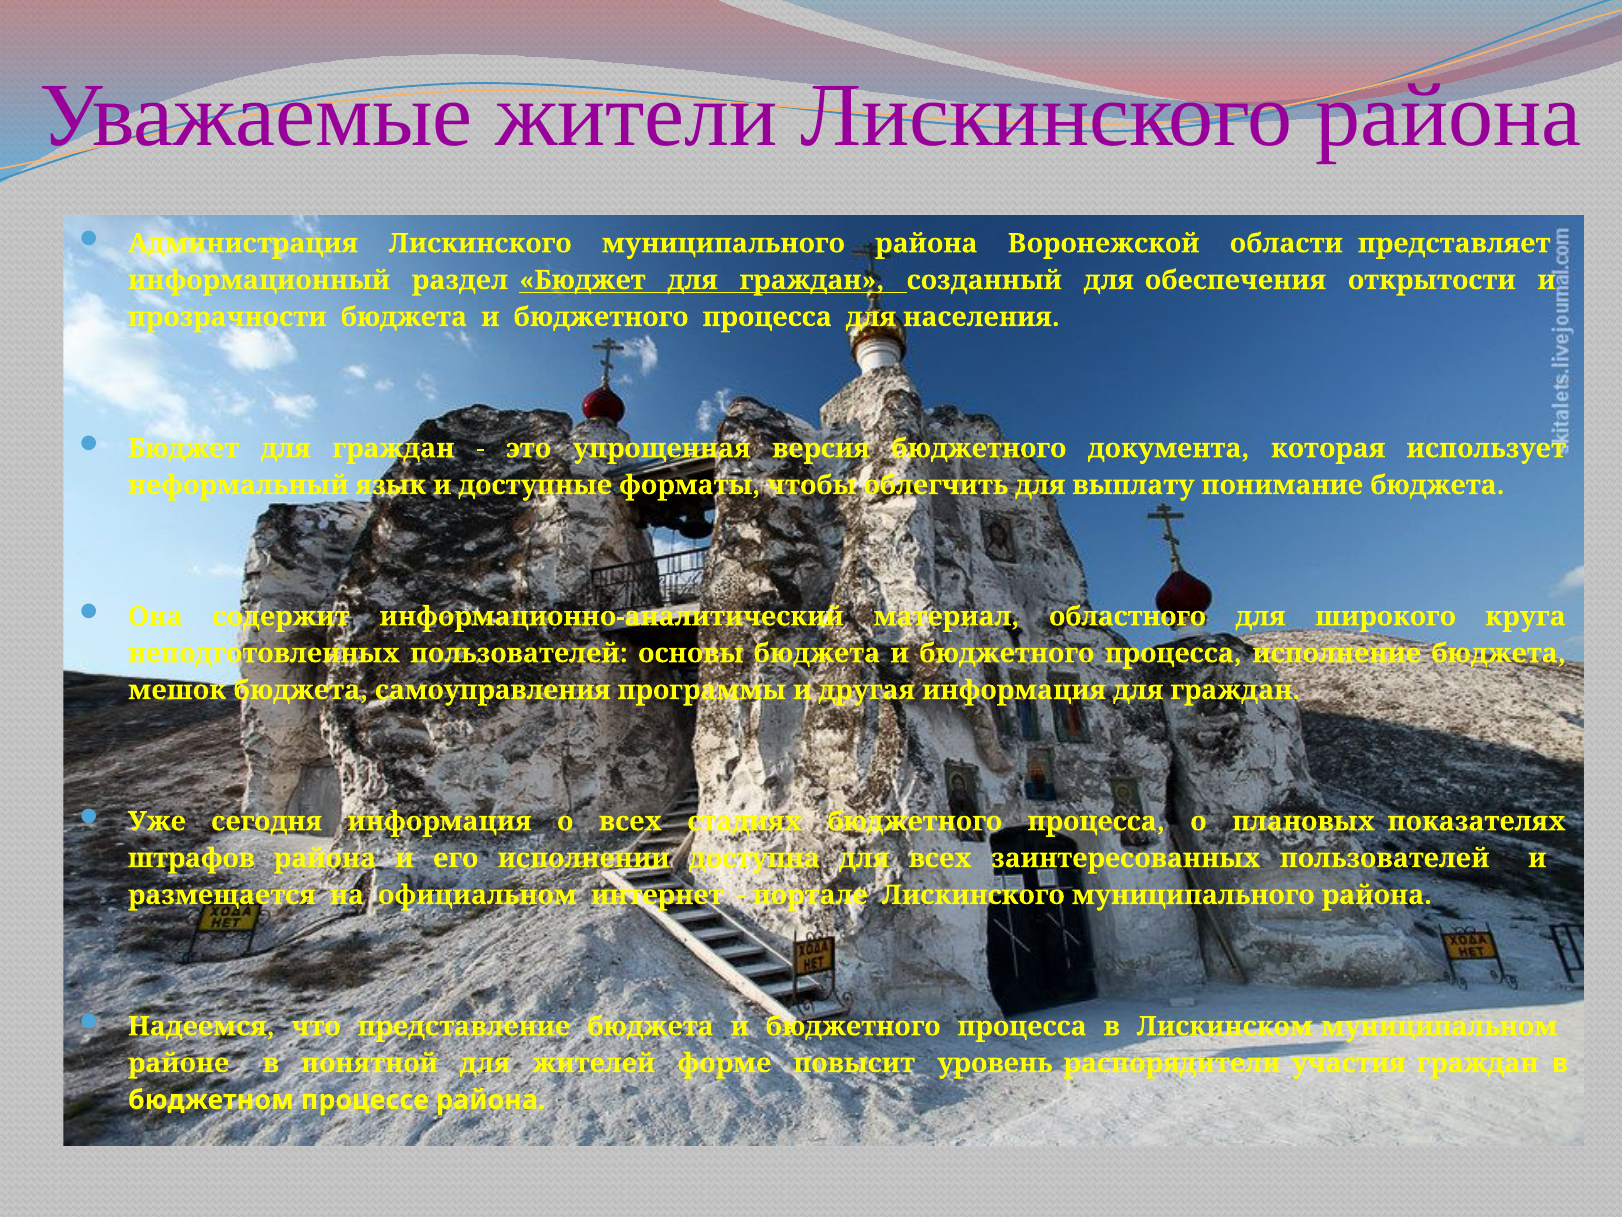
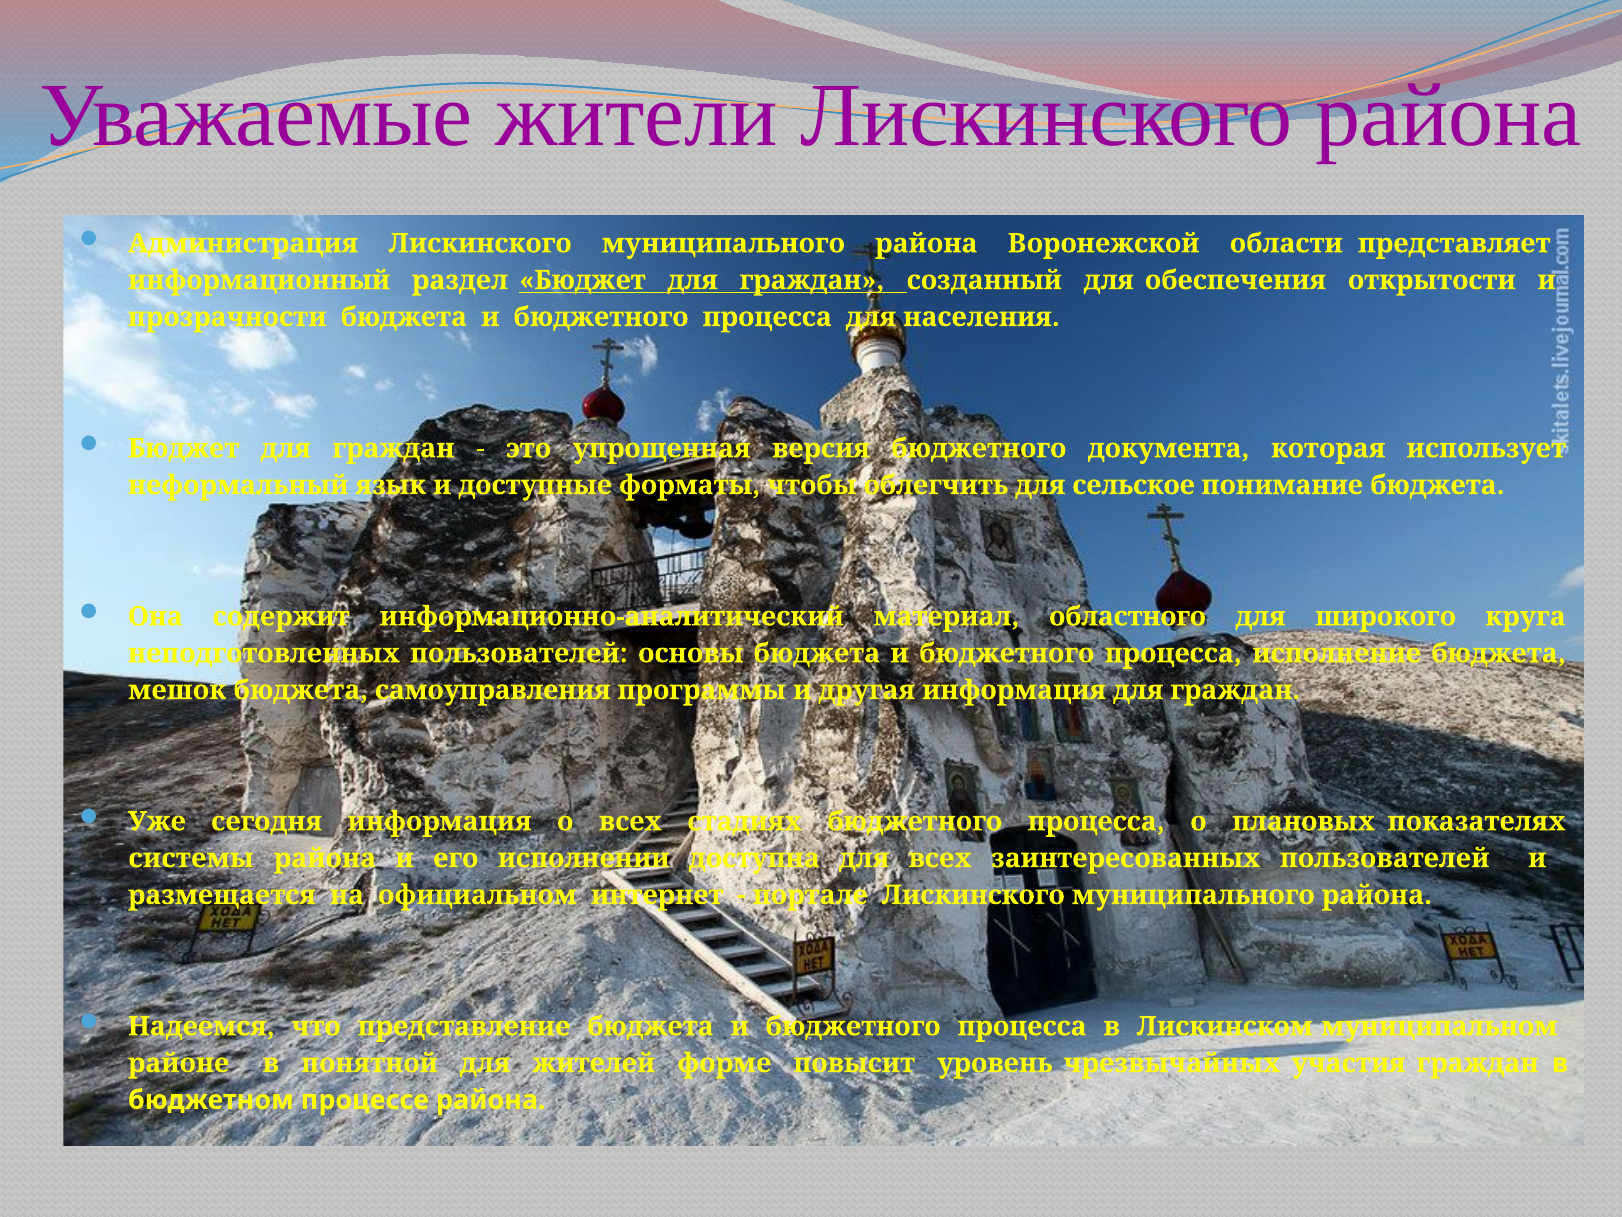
выплату: выплату -> сельское
штрафов: штрафов -> системы
распорядители: распорядители -> чрезвычайных
